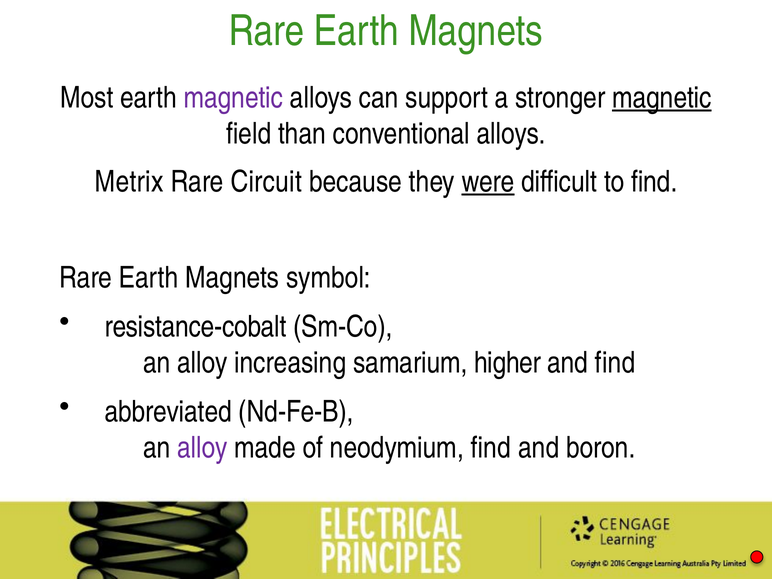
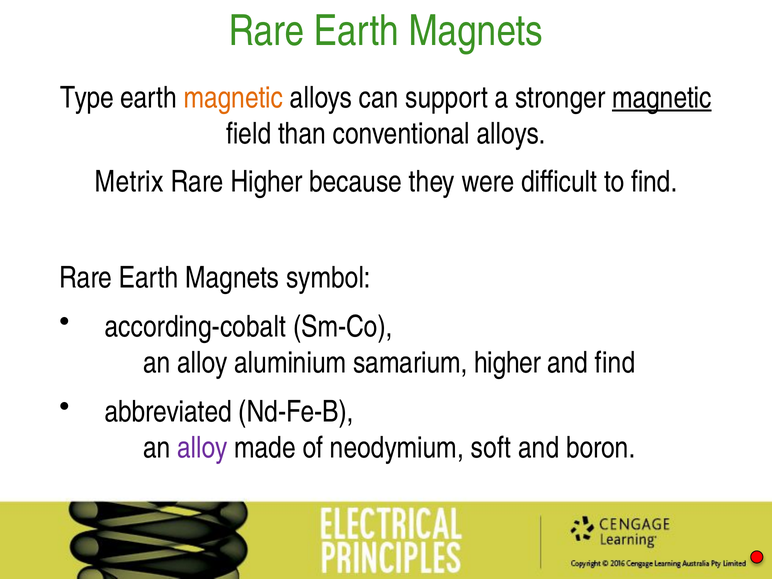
Most: Most -> Type
magnetic at (233, 98) colour: purple -> orange
Rare Circuit: Circuit -> Higher
were underline: present -> none
resistance-cobalt: resistance-cobalt -> according-cobalt
increasing: increasing -> aluminium
neodymium find: find -> soft
